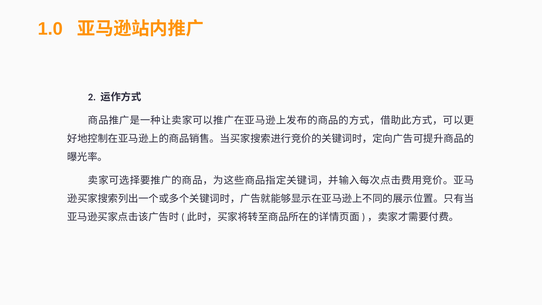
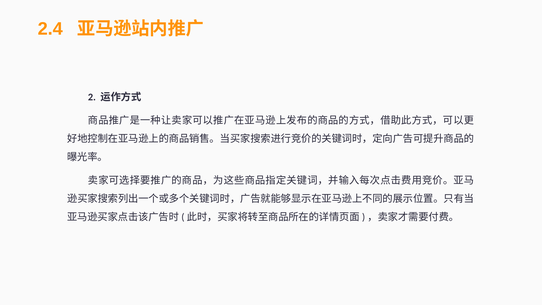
1.0: 1.0 -> 2.4
